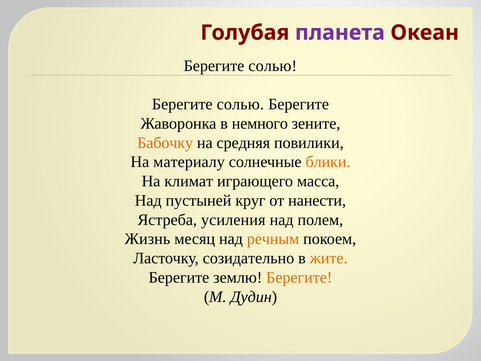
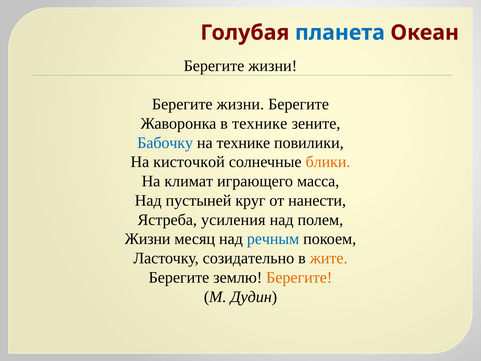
планета colour: purple -> blue
солью at (273, 66): солью -> жизни
солью at (240, 104): солью -> жизни
в немного: немного -> технике
Бабочку colour: orange -> blue
на средняя: средняя -> технике
материалу: материалу -> кисточкой
Жизнь at (147, 239): Жизнь -> Жизни
речным colour: orange -> blue
